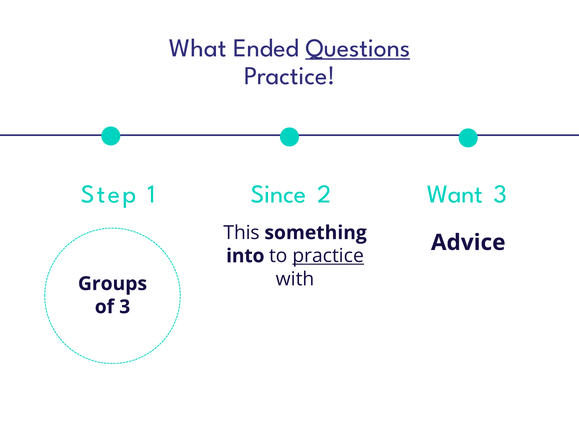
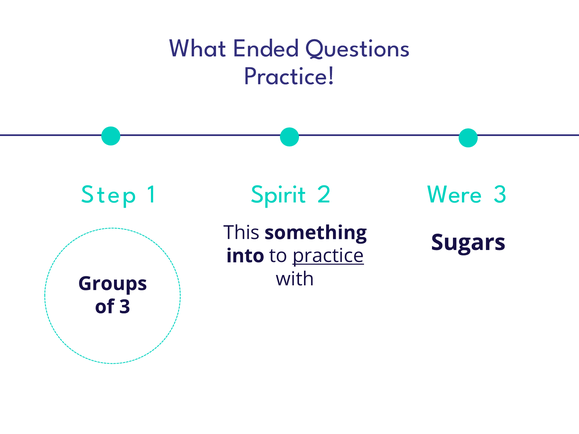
Questions underline: present -> none
Since: Since -> Spirit
Want: Want -> Were
Advice: Advice -> Sugars
